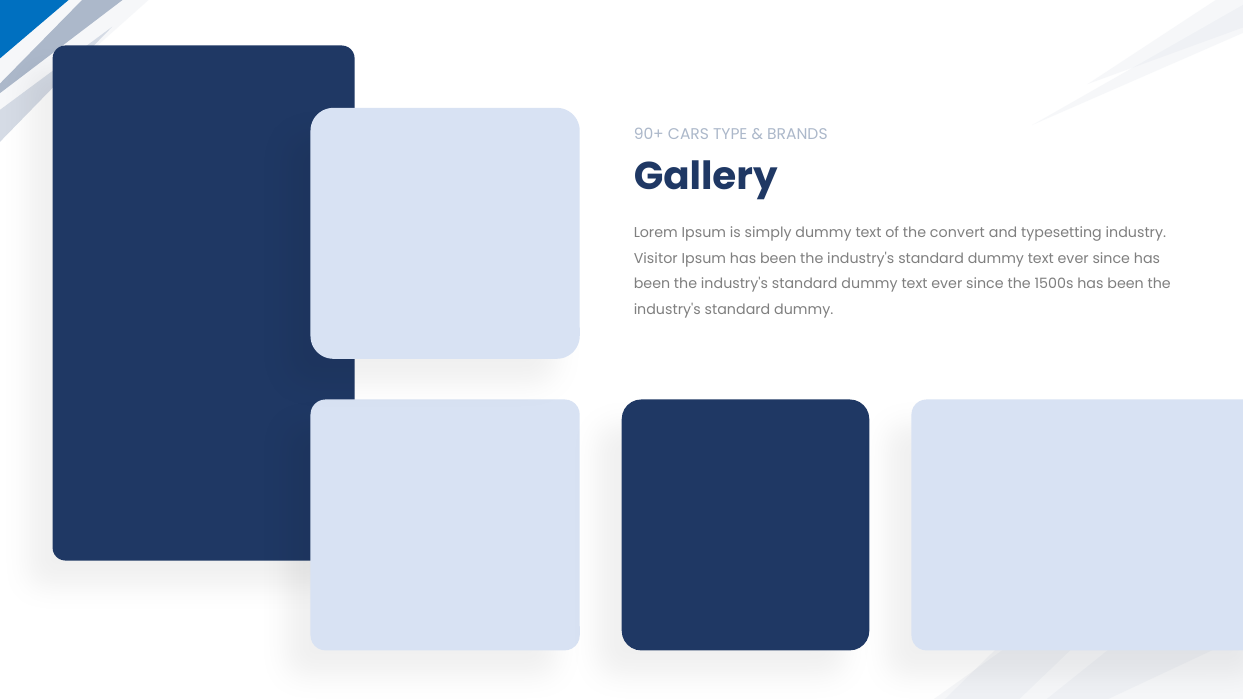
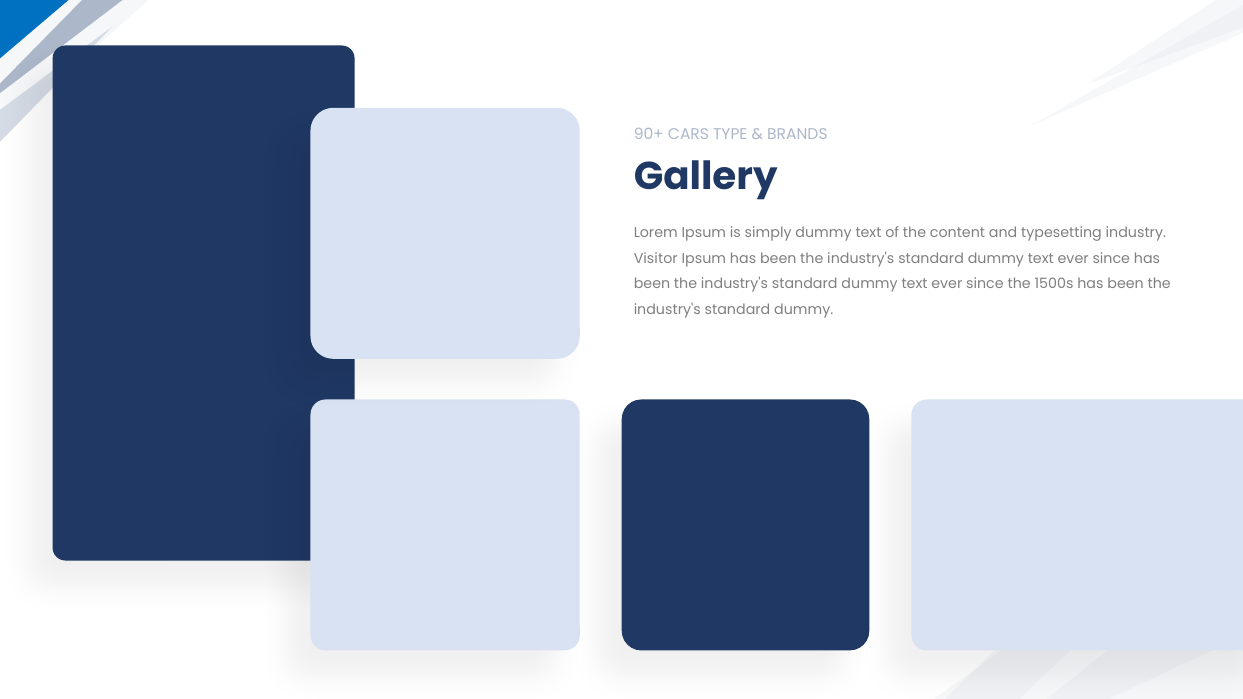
convert: convert -> content
